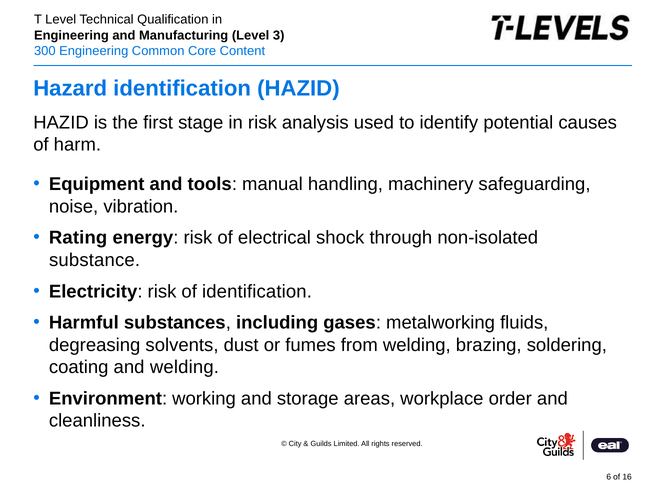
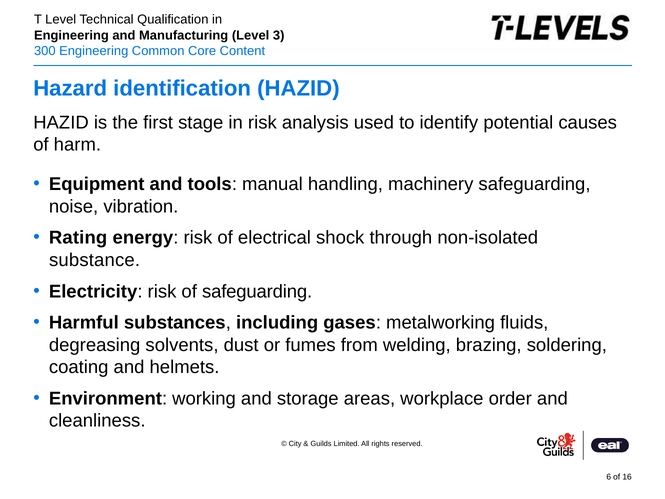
of identification: identification -> safeguarding
and welding: welding -> helmets
